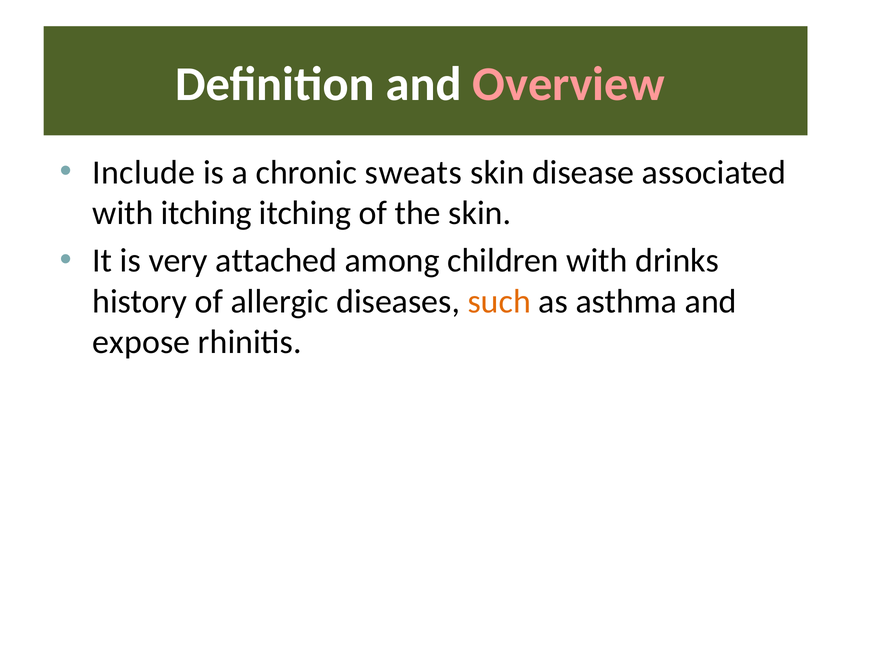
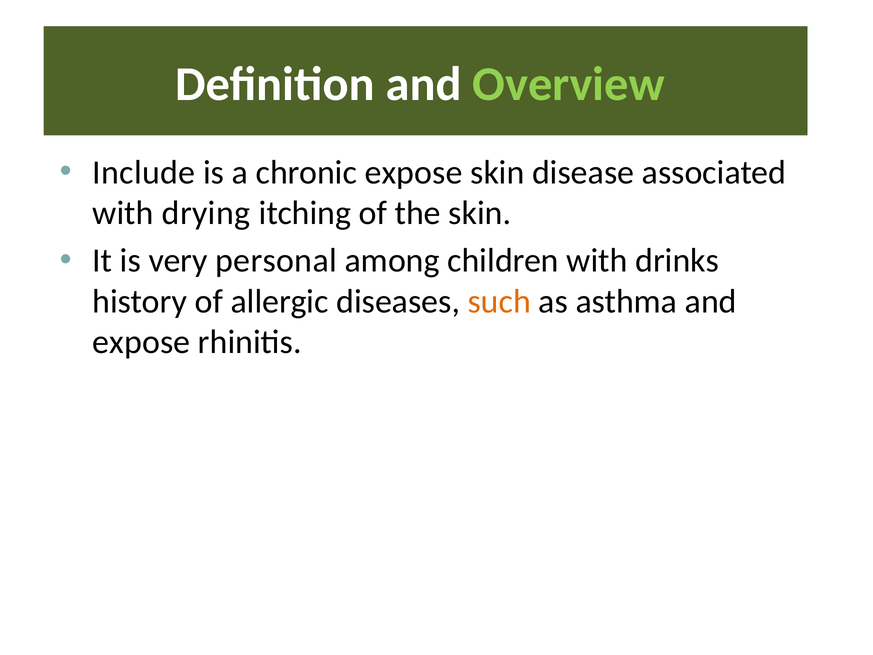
Overview colour: pink -> light green
chronic sweats: sweats -> expose
with itching: itching -> drying
attached: attached -> personal
